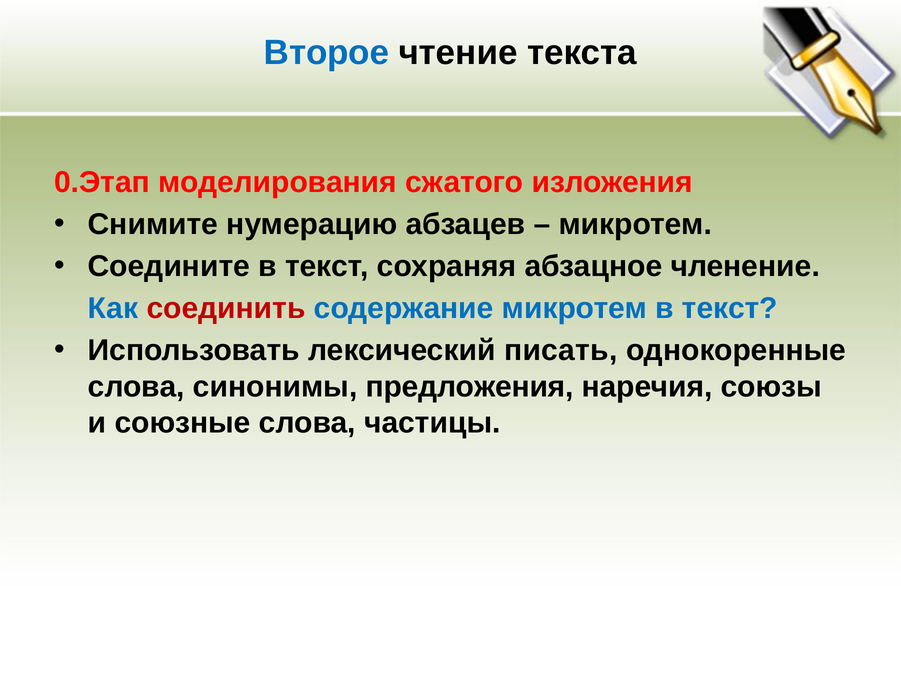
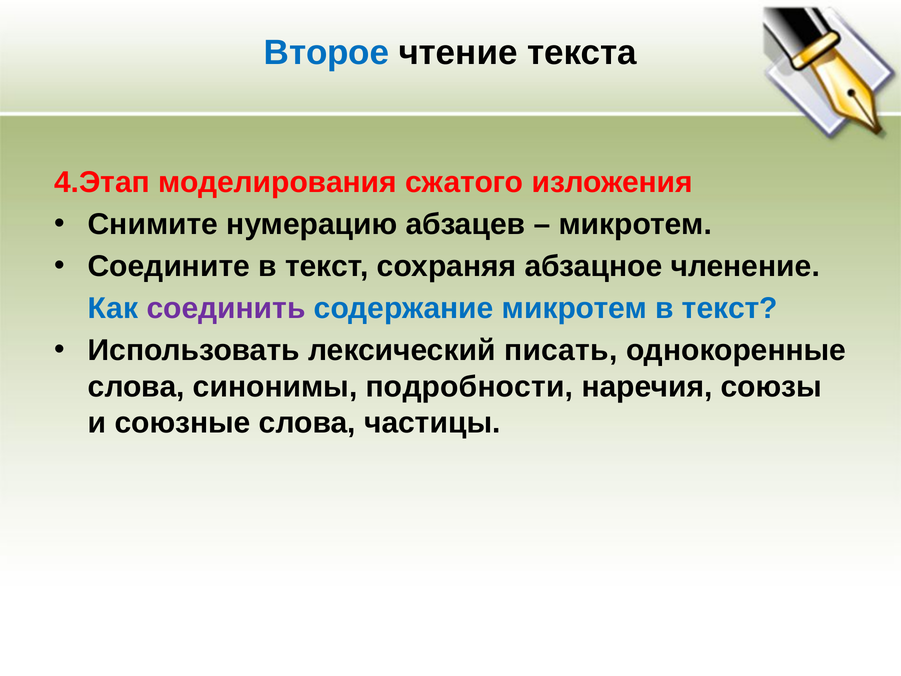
0.Этап: 0.Этап -> 4.Этап
соединить colour: red -> purple
предложения: предложения -> подробности
